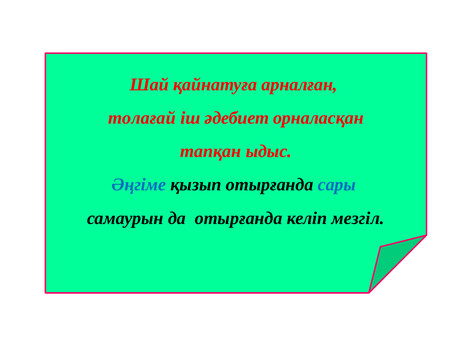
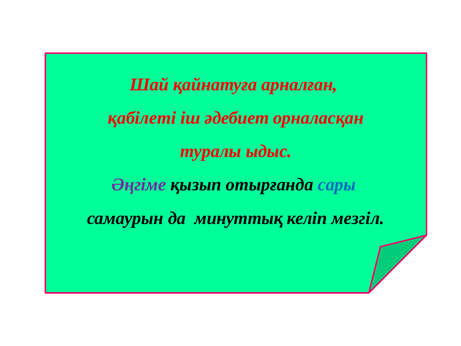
толағай: толағай -> қабілеті
тапқан: тапқан -> туралы
Әңгіме colour: blue -> purple
да отырғанда: отырғанда -> минуттық
